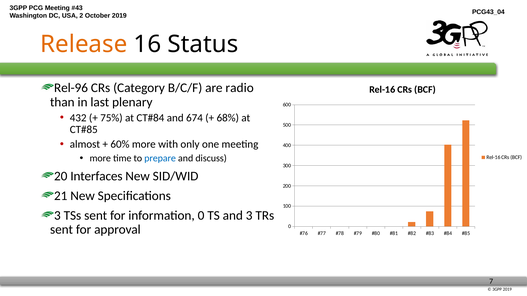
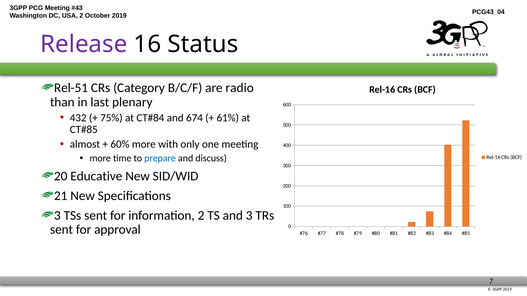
Release colour: orange -> purple
Rel-96: Rel-96 -> Rel-51
68%: 68% -> 61%
Interfaces: Interfaces -> Educative
information 0: 0 -> 2
